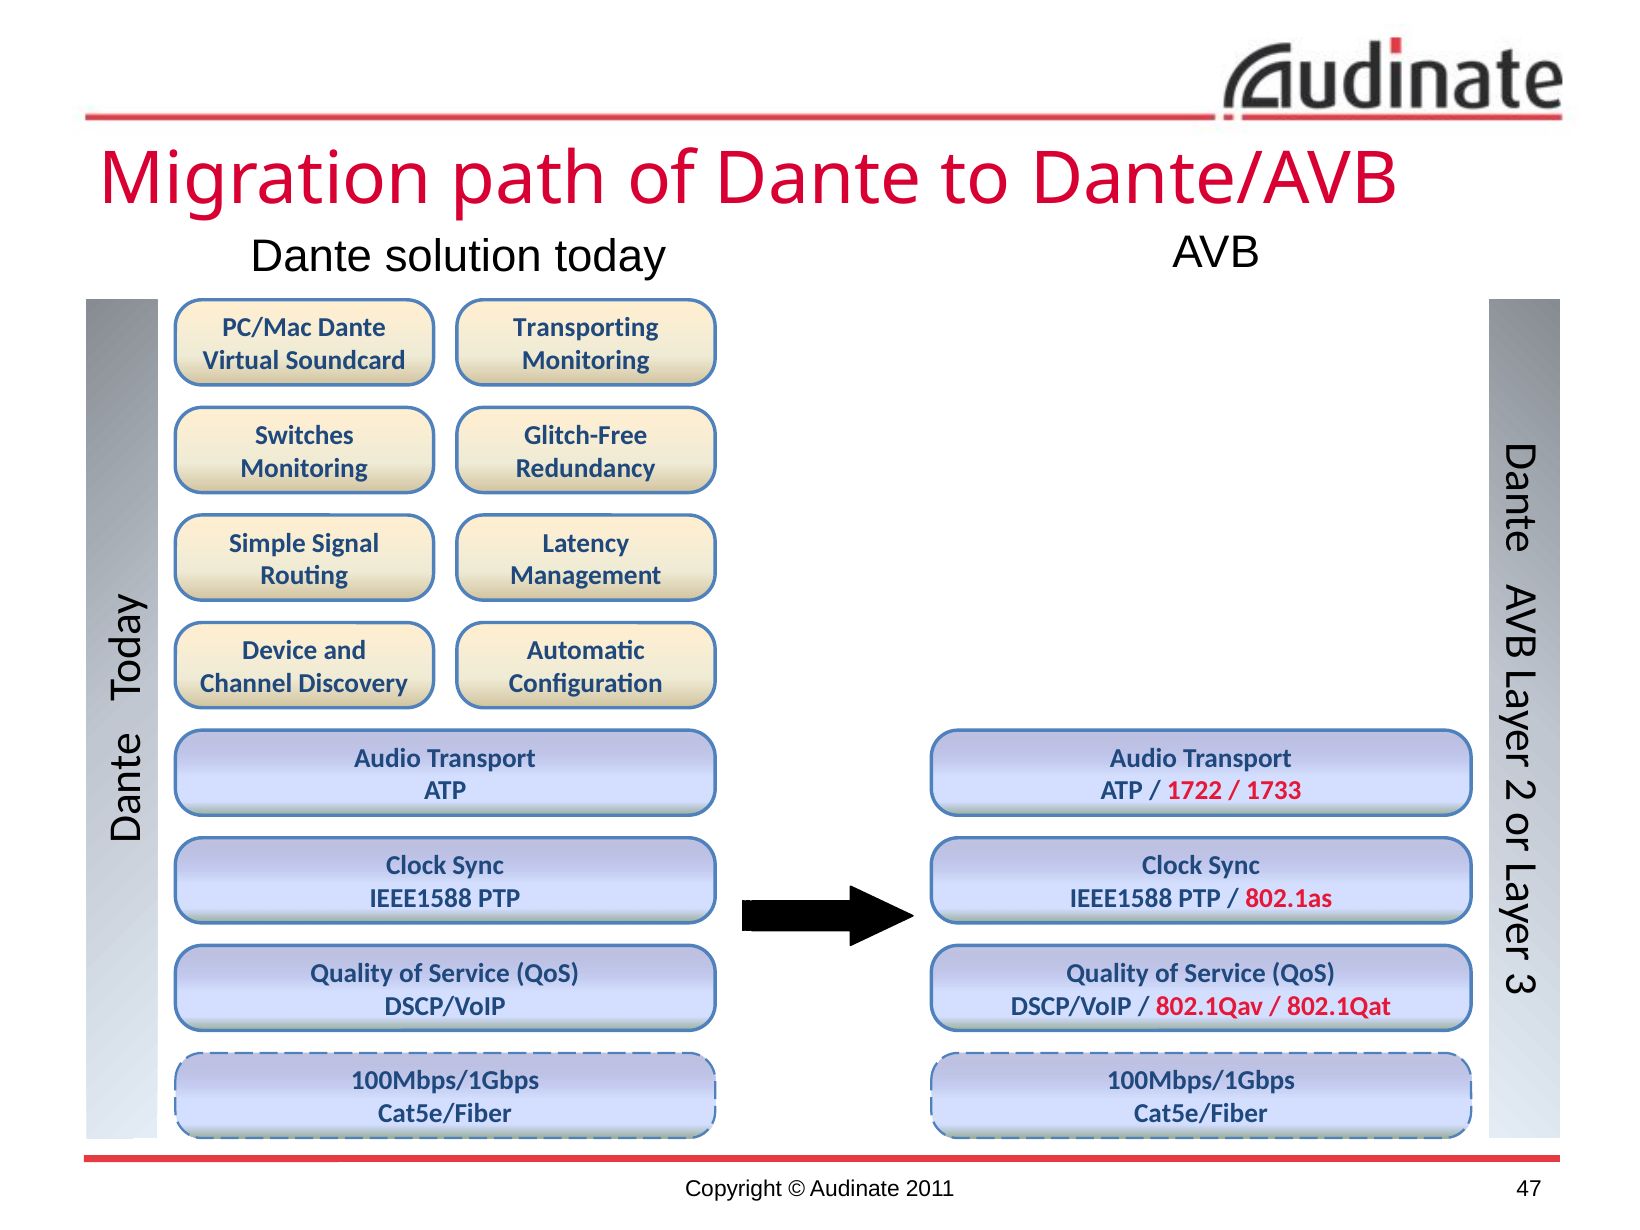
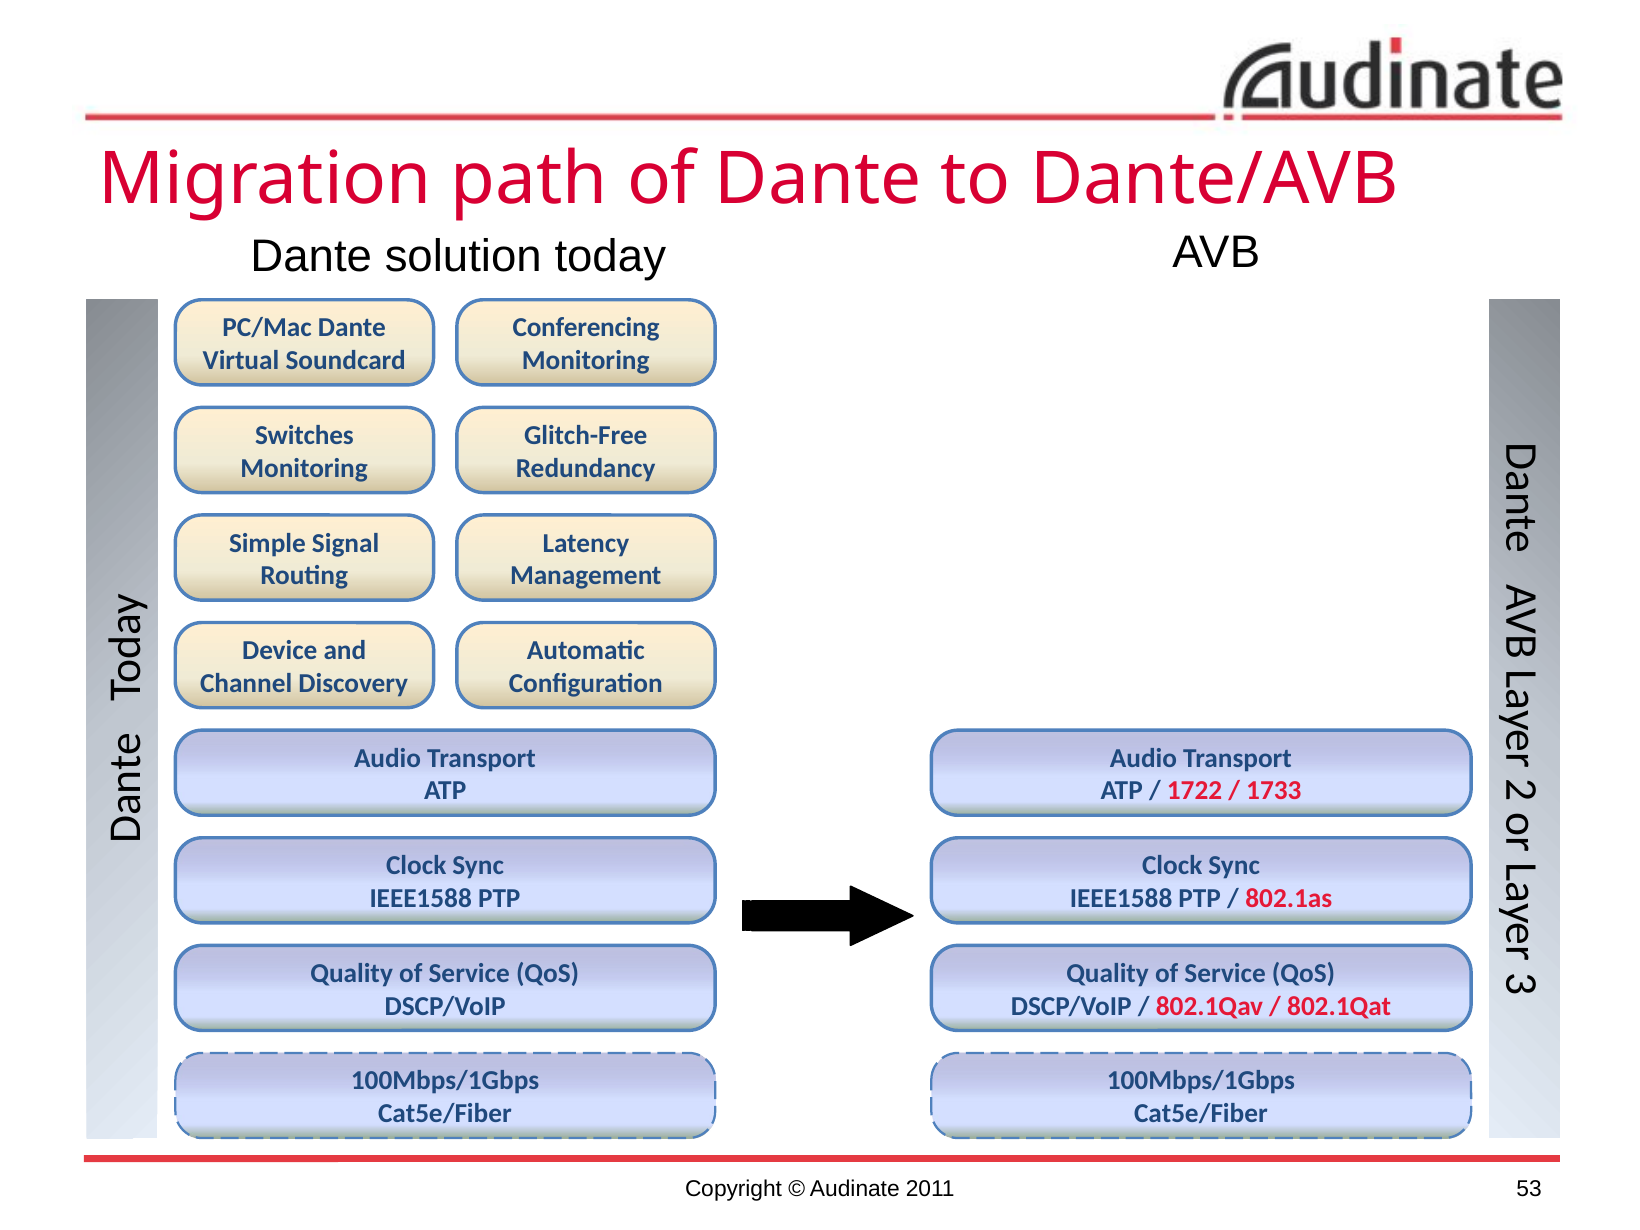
Transporting: Transporting -> Conferencing
47: 47 -> 53
